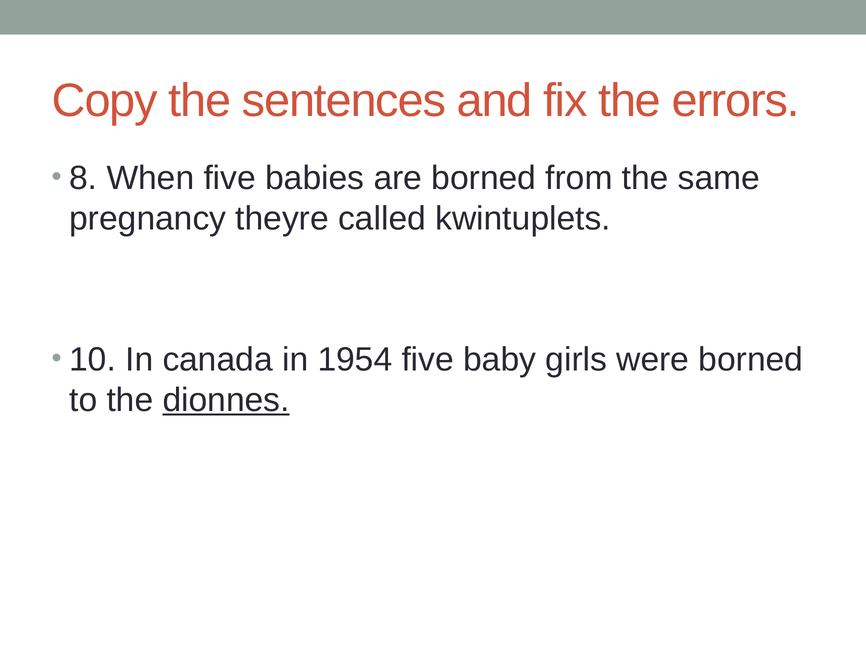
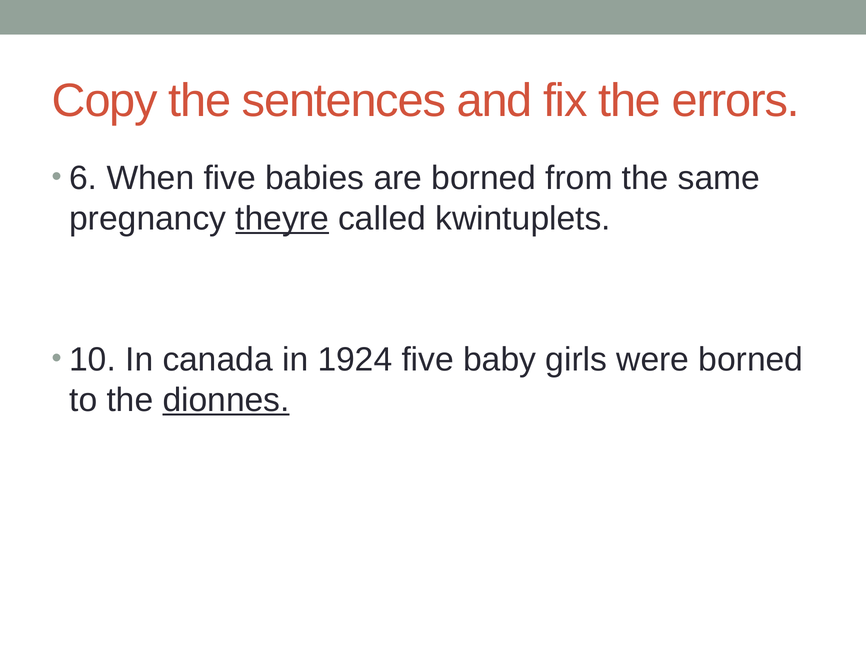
8: 8 -> 6
theyre underline: none -> present
1954: 1954 -> 1924
